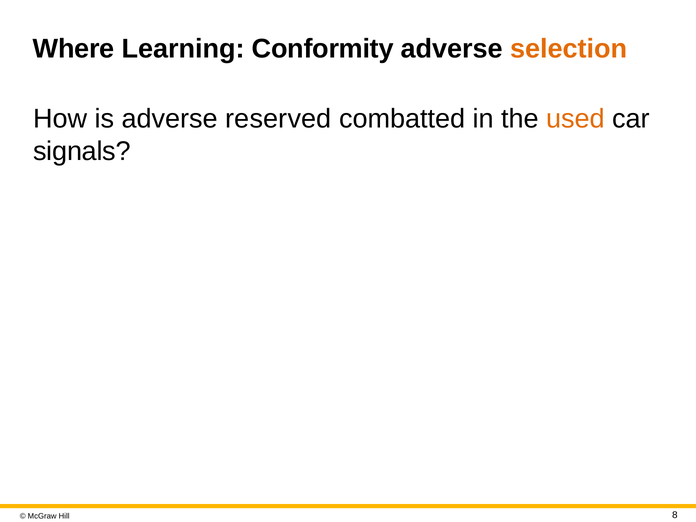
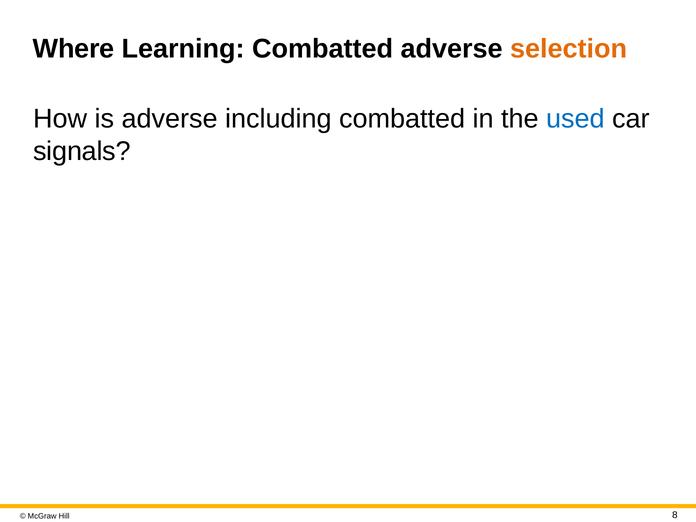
Learning Conformity: Conformity -> Combatted
reserved: reserved -> including
used colour: orange -> blue
